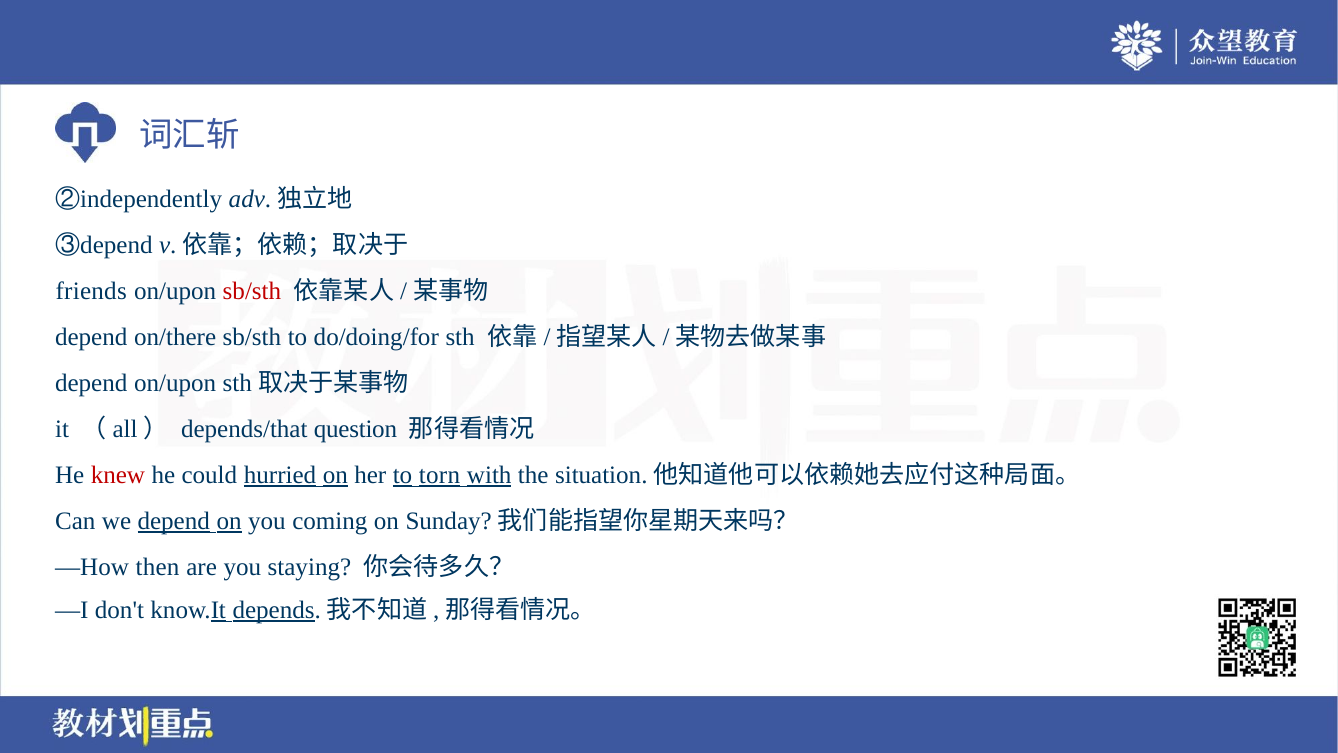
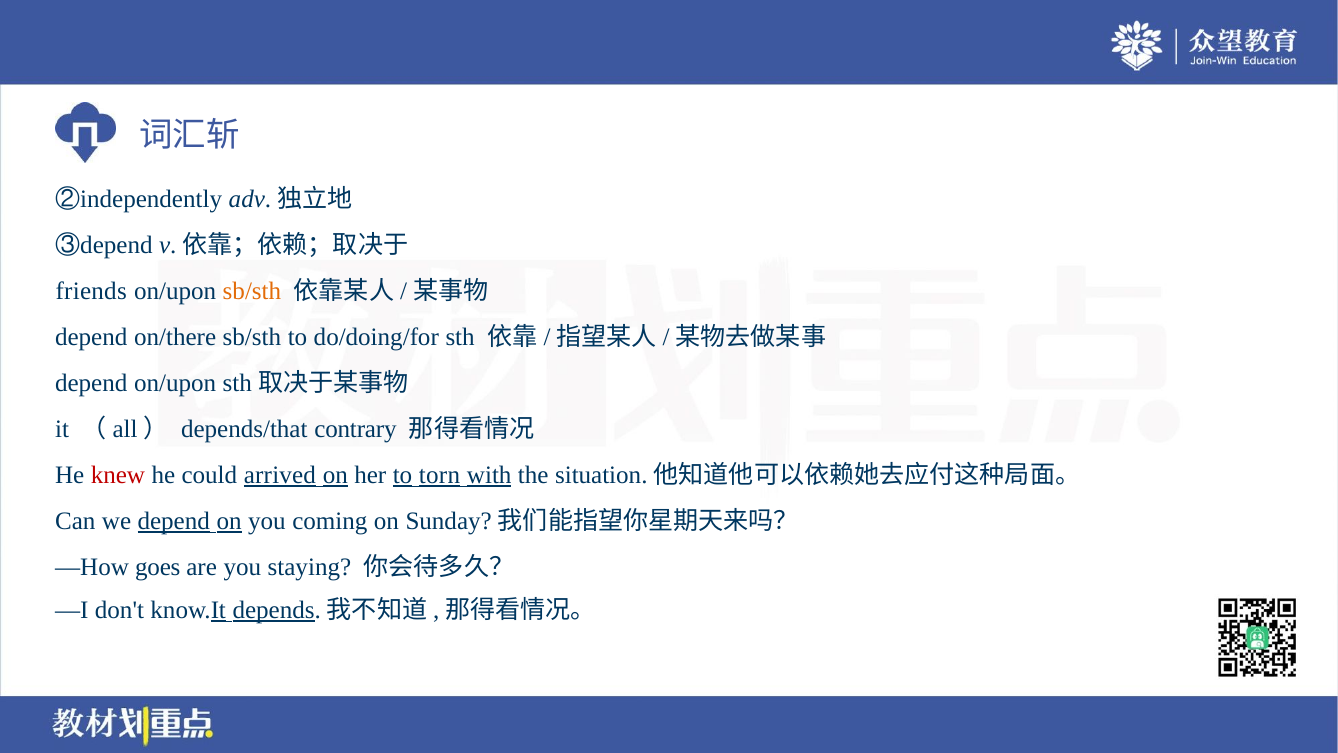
sb/sth at (252, 291) colour: red -> orange
question: question -> contrary
hurried: hurried -> arrived
then: then -> goes
